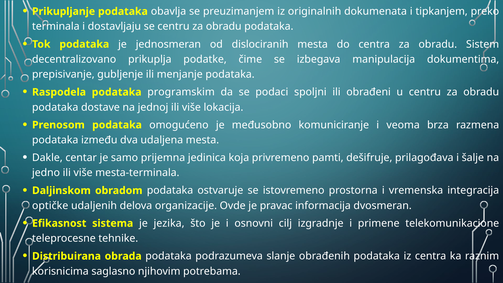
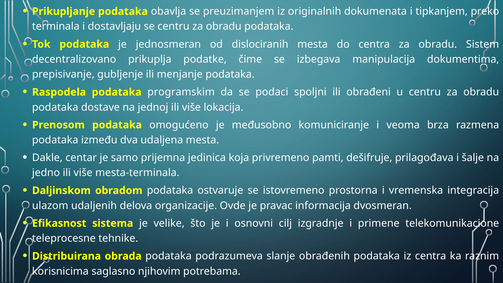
optičke: optičke -> ulazom
jezika: jezika -> velike
